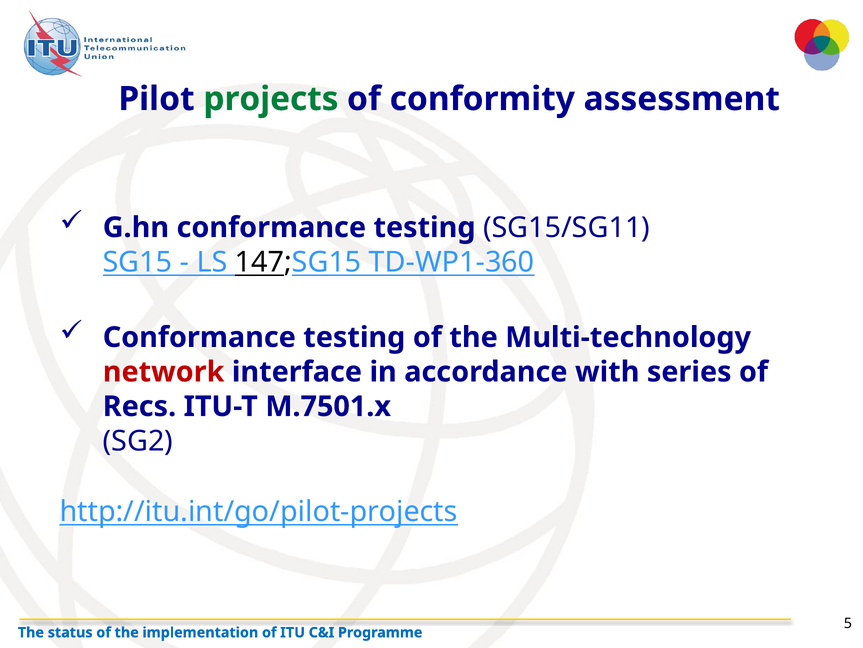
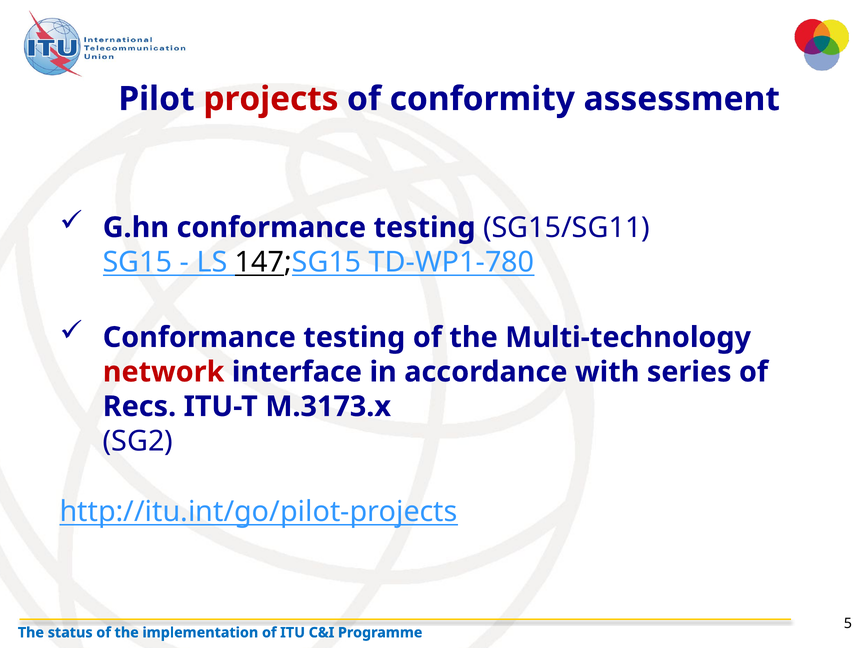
projects colour: green -> red
TD-WP1-360: TD-WP1-360 -> TD-WP1-780
M.7501.x: M.7501.x -> M.3173.x
